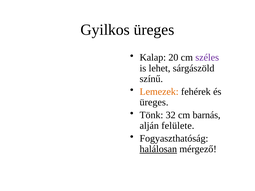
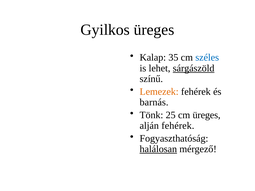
20: 20 -> 35
széles colour: purple -> blue
sárgászöld underline: none -> present
üreges at (154, 102): üreges -> barnás
32: 32 -> 25
cm barnás: barnás -> üreges
alján felülete: felülete -> fehérek
